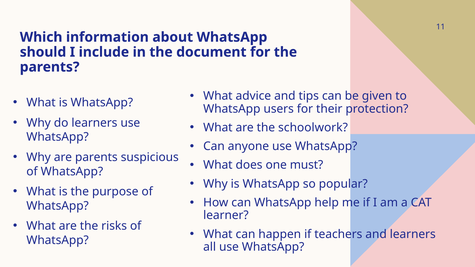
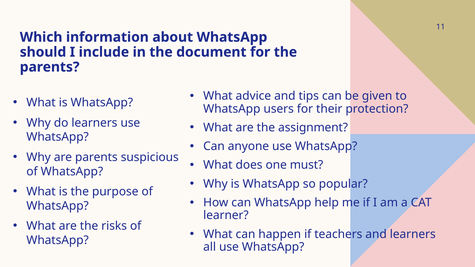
schoolwork: schoolwork -> assignment
